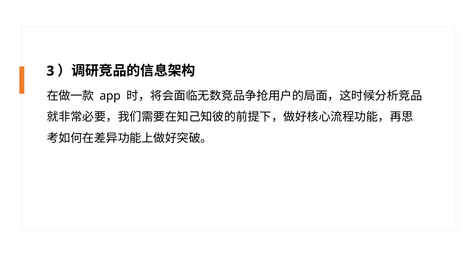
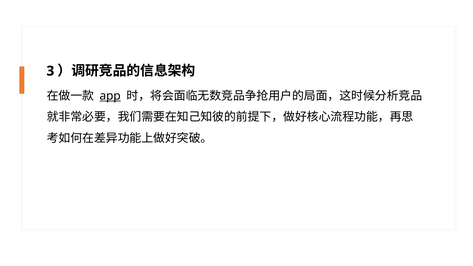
app underline: none -> present
